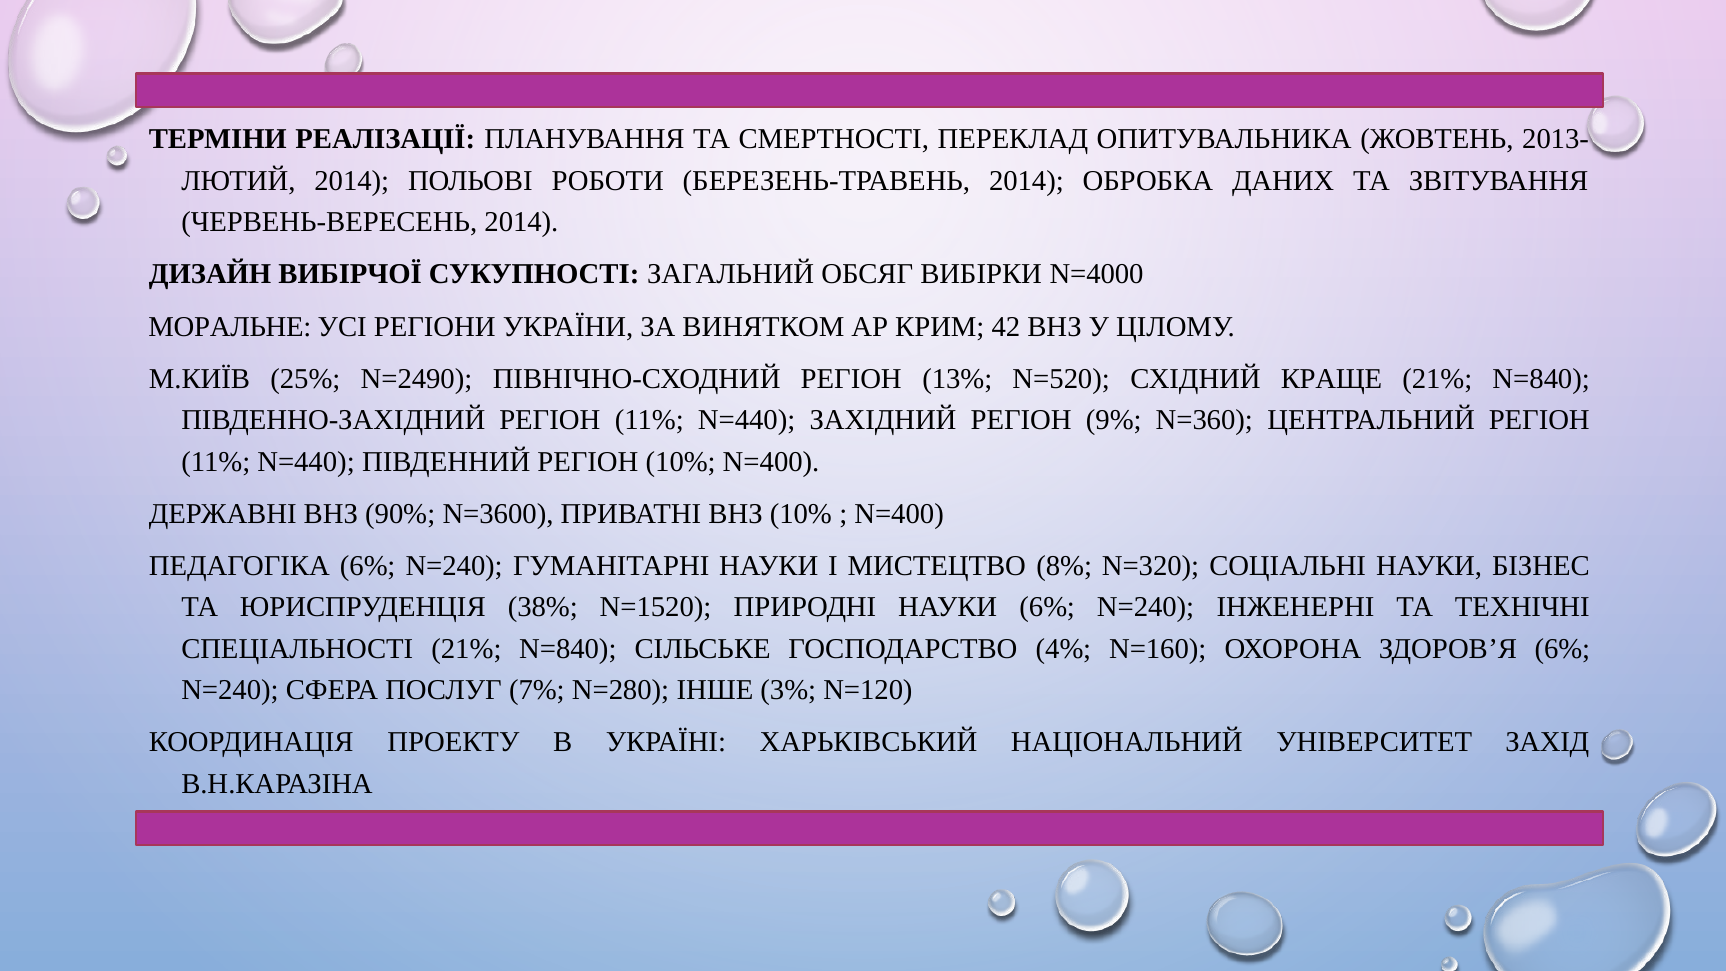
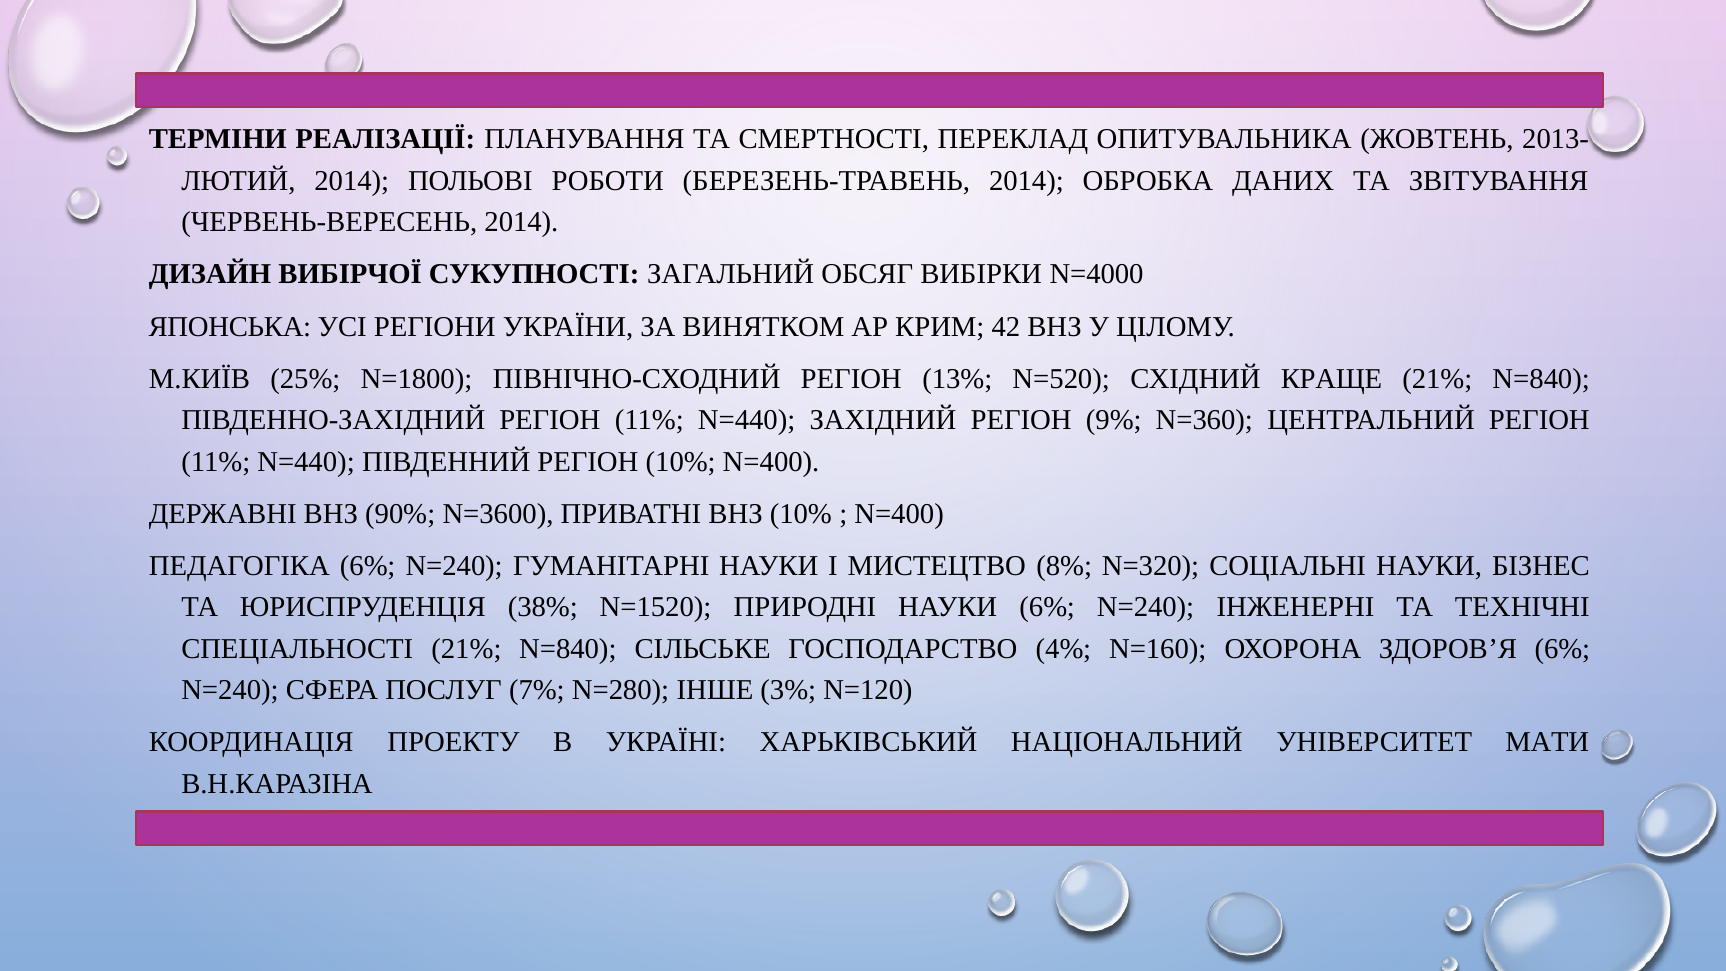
МОРАЛЬНЕ: МОРАЛЬНЕ -> ЯПОНСЬКА
N=2490: N=2490 -> N=1800
ЗАХІД: ЗАХІД -> МАТИ
